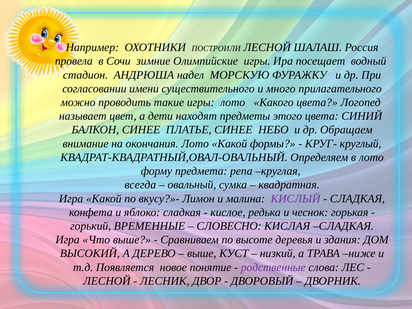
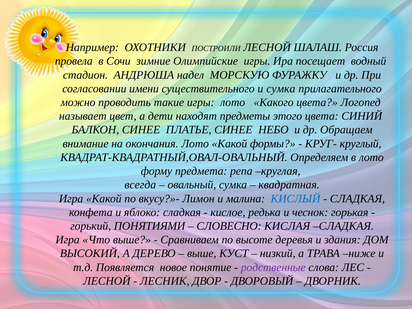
и много: много -> сумка
КИСЛЫЙ colour: purple -> blue
ВРЕМЕННЫЕ: ВРЕМЕННЫЕ -> ПОНЯТИЯМИ
